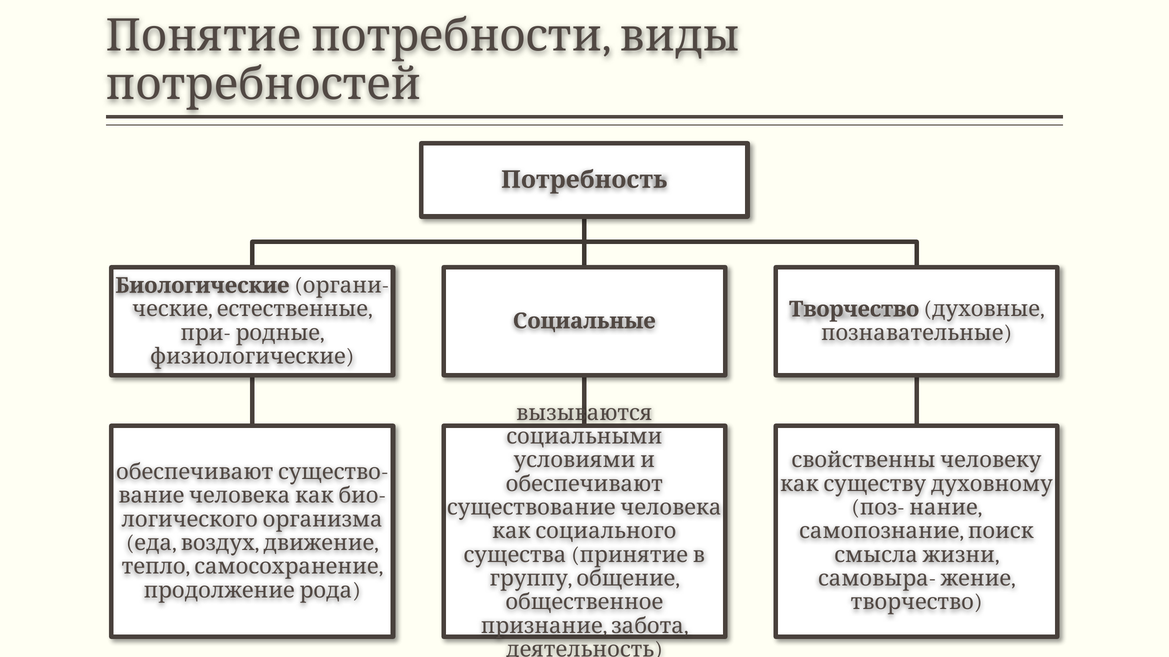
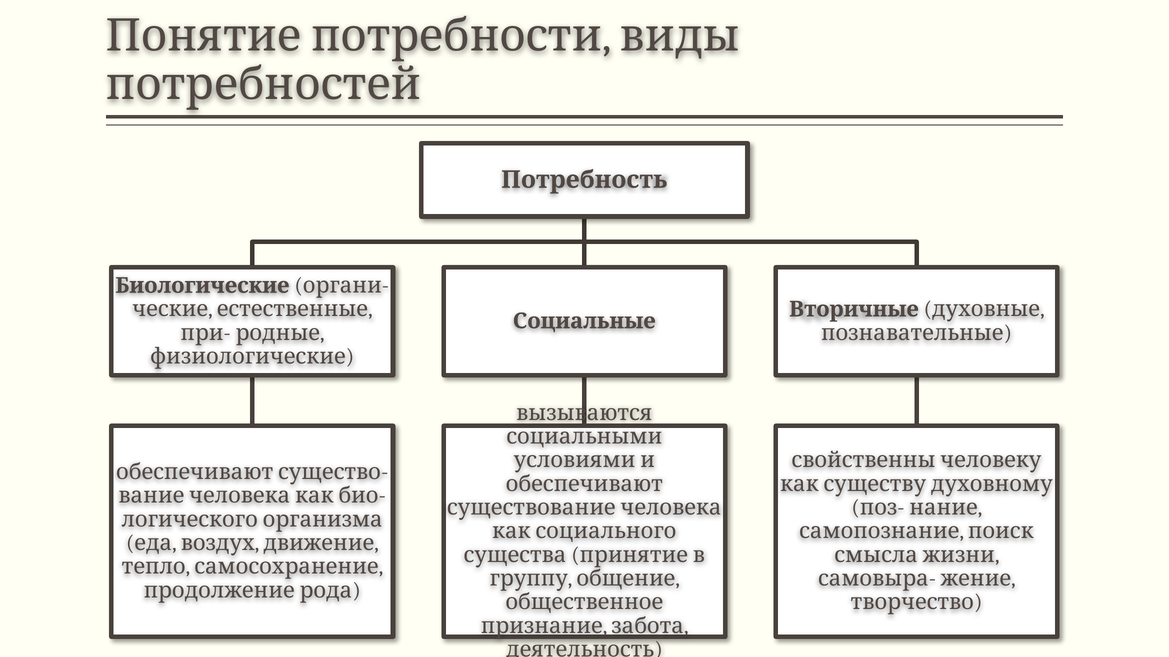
Творчество at (854, 309): Творчество -> Вторичные
